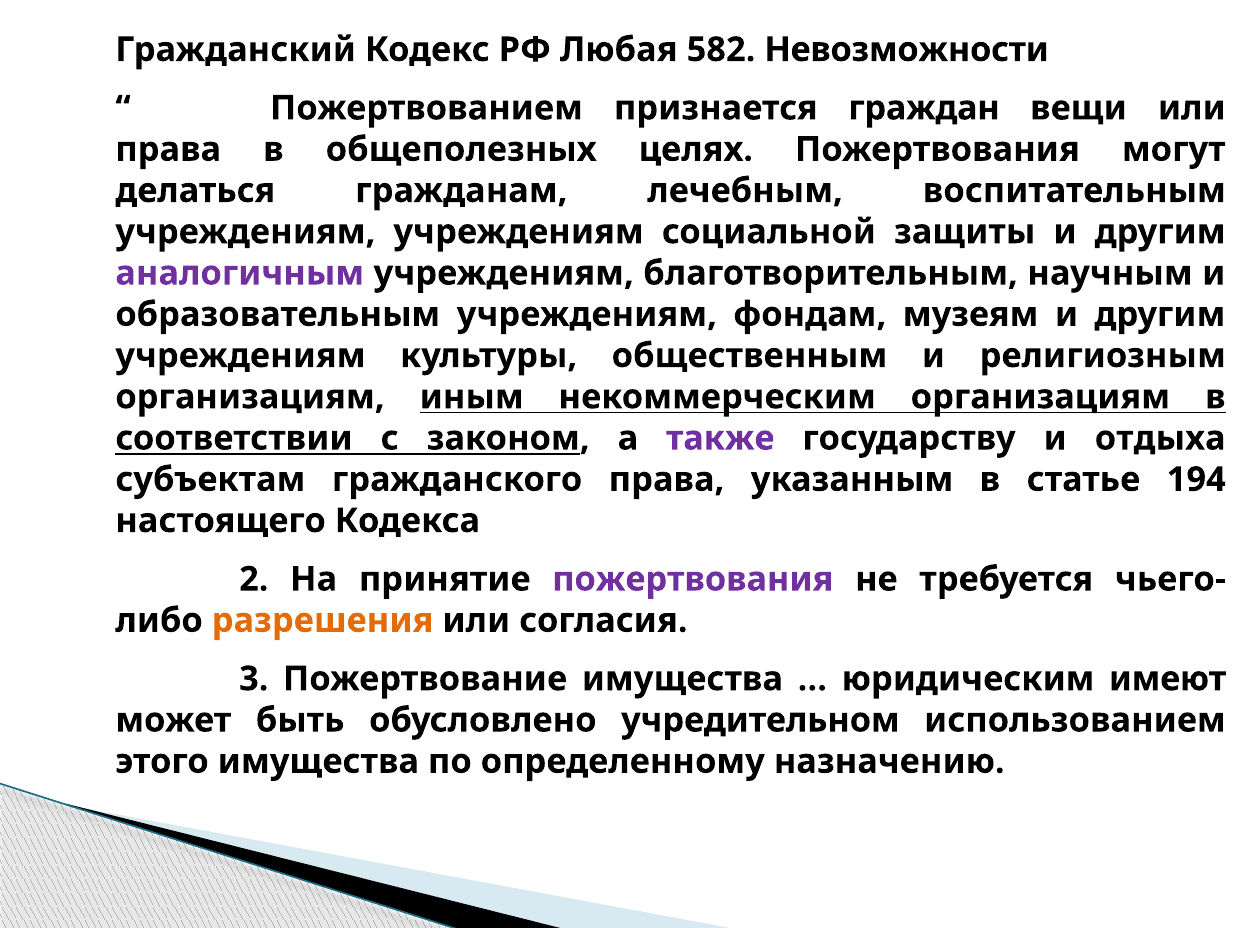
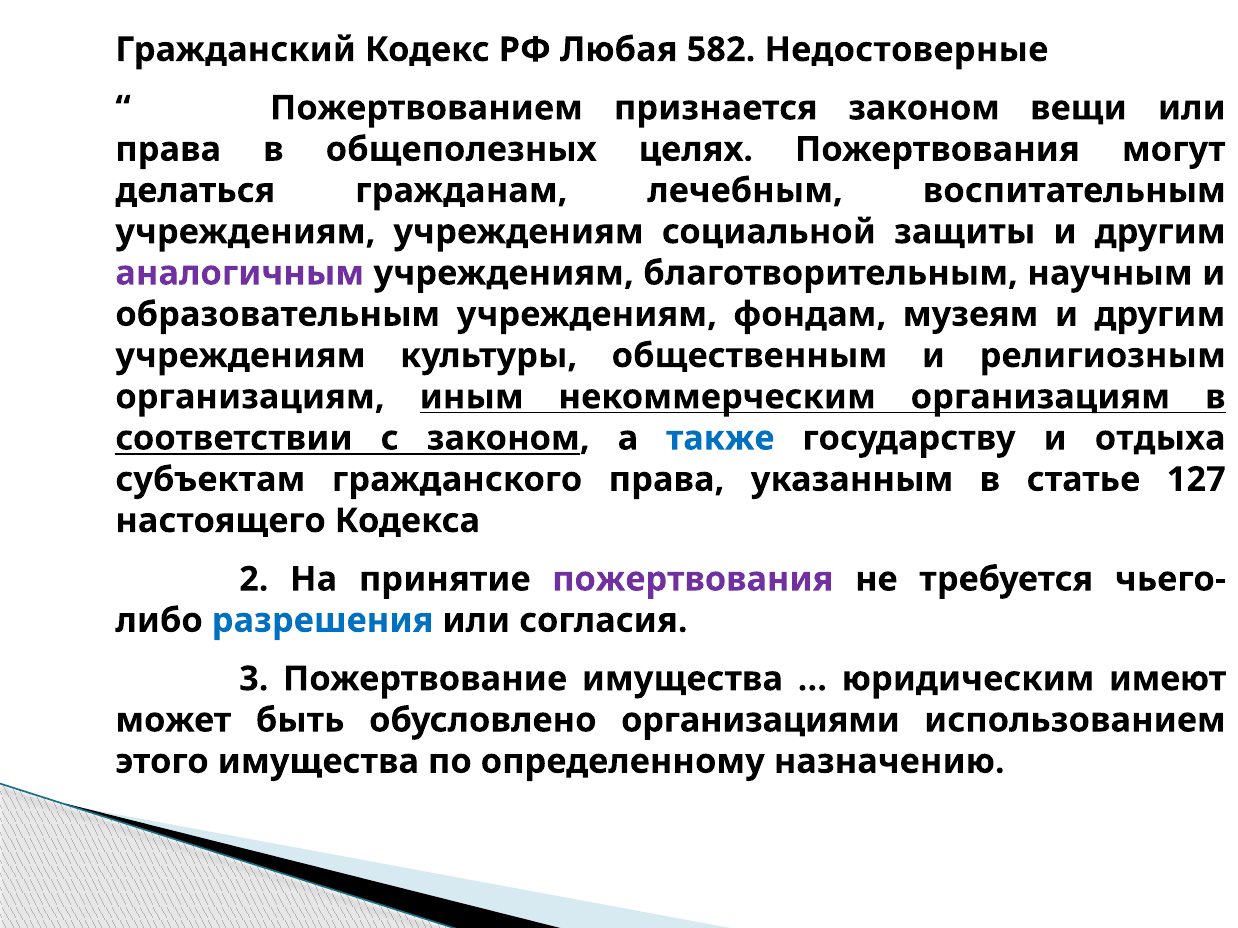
Невозможности: Невозможности -> Недостоверные
признается граждан: граждан -> законом
также colour: purple -> blue
194: 194 -> 127
разрешения colour: orange -> blue
учредительном: учредительном -> организациями
